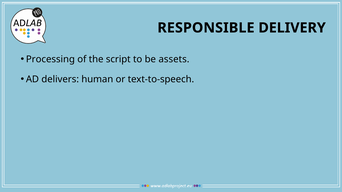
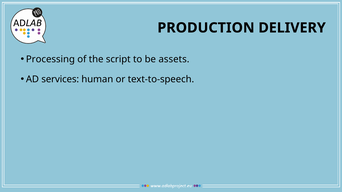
RESPONSIBLE: RESPONSIBLE -> PRODUCTION
delivers: delivers -> services
